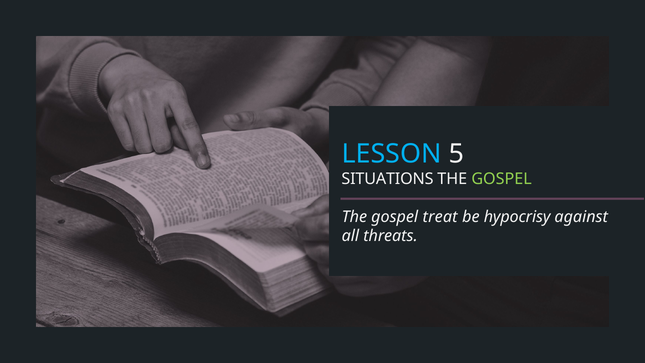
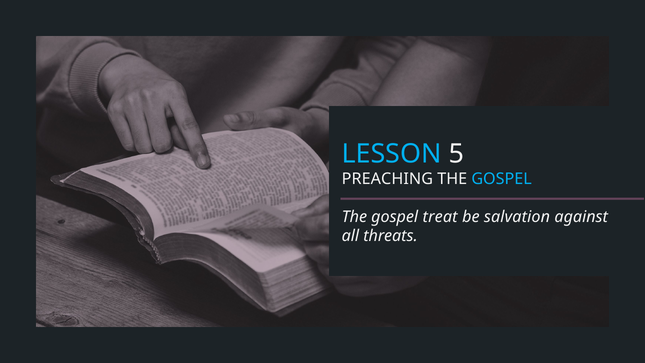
SITUATIONS: SITUATIONS -> PREACHING
GOSPEL at (502, 179) colour: light green -> light blue
hypocrisy: hypocrisy -> salvation
